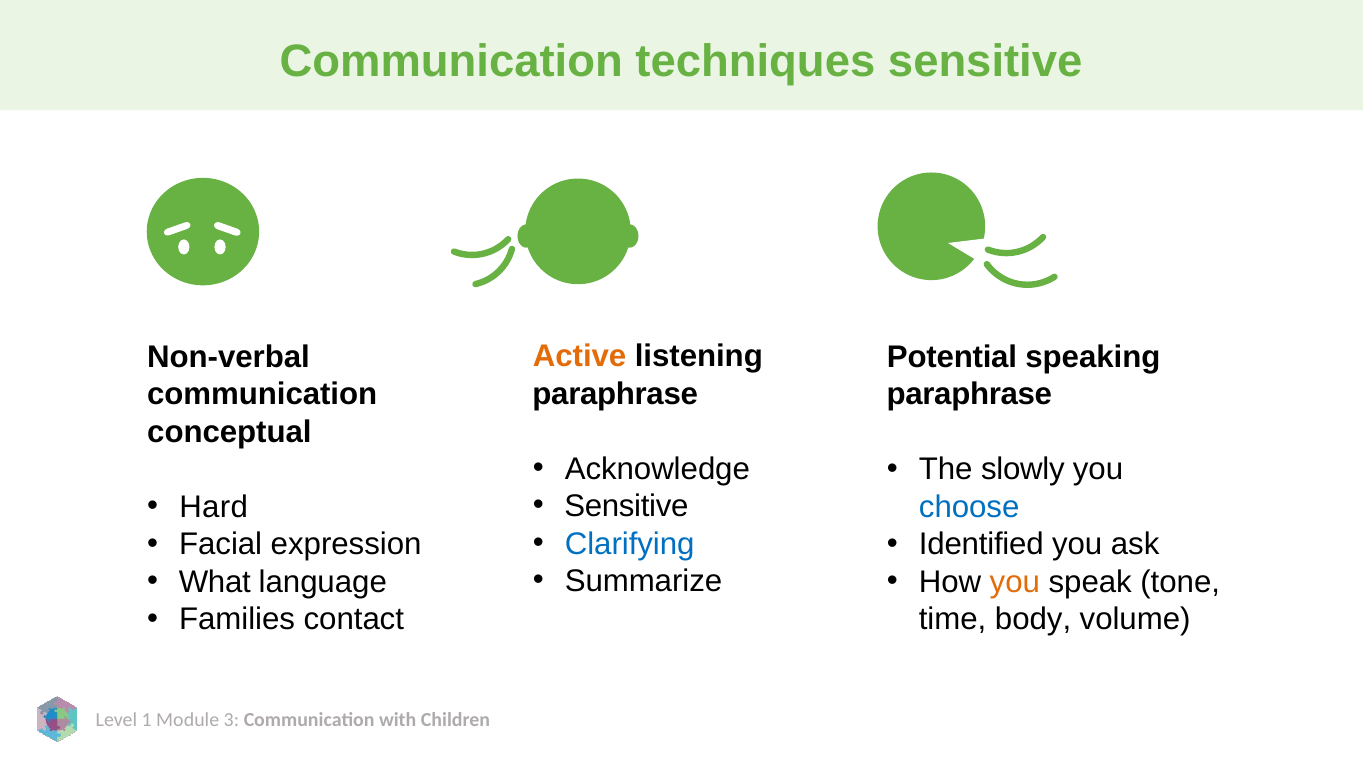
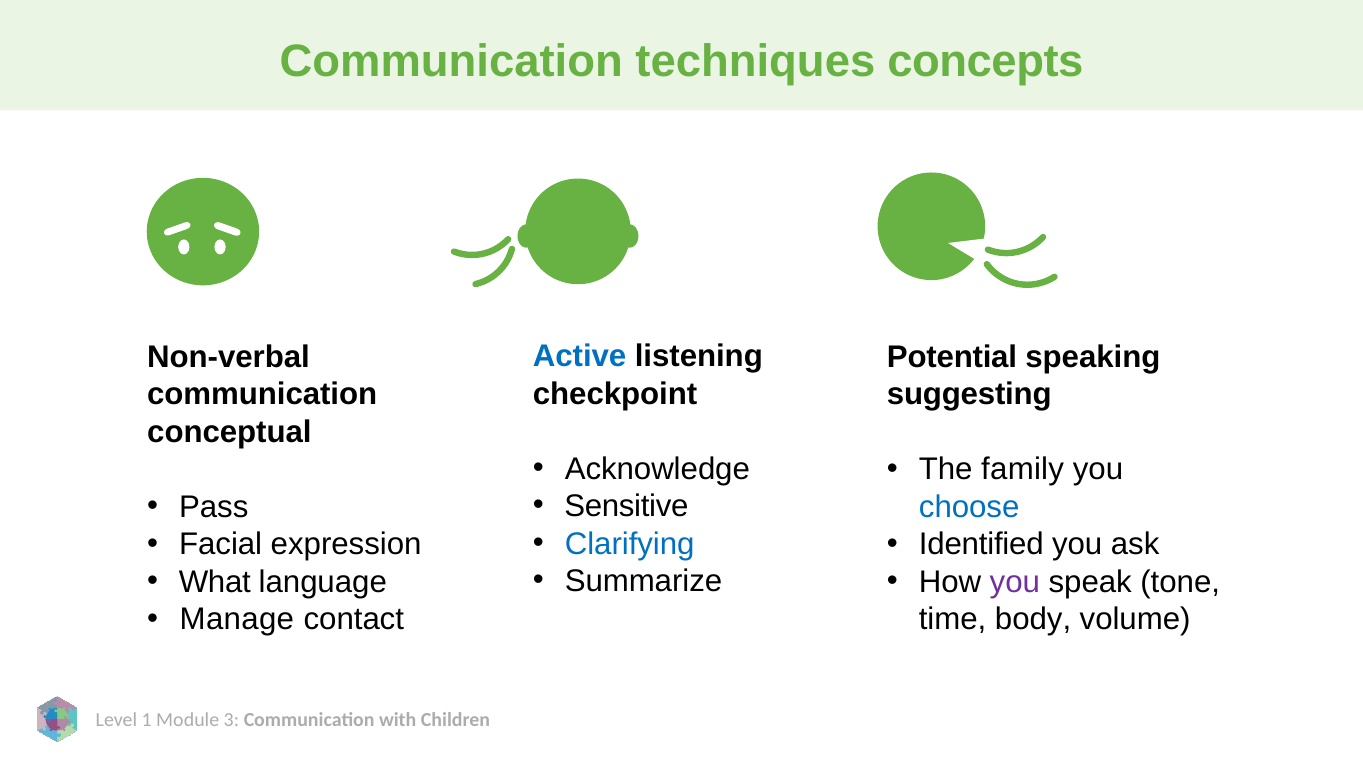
techniques sensitive: sensitive -> concepts
Active colour: orange -> blue
paraphrase at (615, 394): paraphrase -> checkpoint
paraphrase at (969, 394): paraphrase -> suggesting
slowly: slowly -> family
Hard: Hard -> Pass
you at (1015, 582) colour: orange -> purple
Families: Families -> Manage
